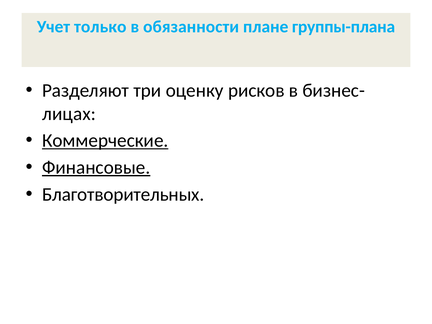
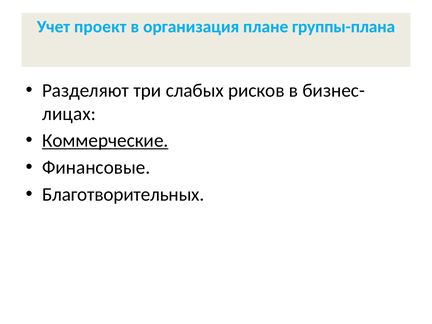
только: только -> проект
обязанности: обязанности -> организация
оценку: оценку -> слабых
Финансовые underline: present -> none
